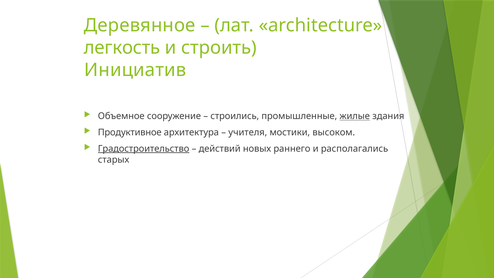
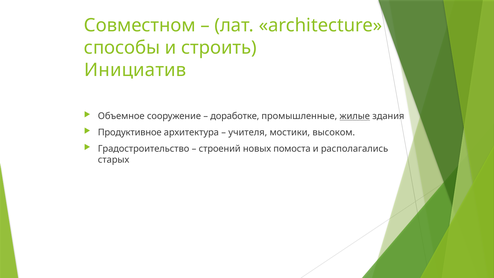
Деревянное: Деревянное -> Совместном
легкость: легкость -> способы
строились: строились -> доработке
Градостроительство underline: present -> none
действий: действий -> строений
раннего: раннего -> помоста
